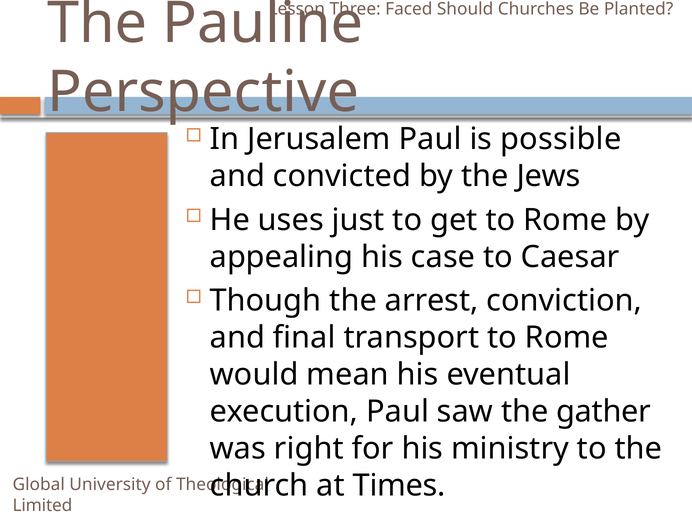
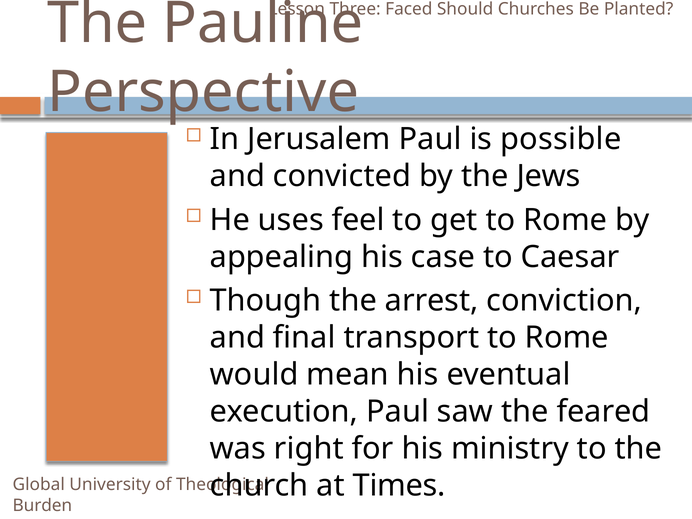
just: just -> feel
gather: gather -> feared
Limited: Limited -> Burden
